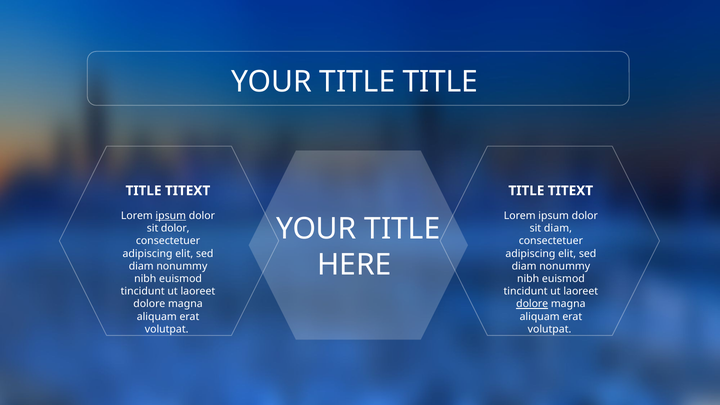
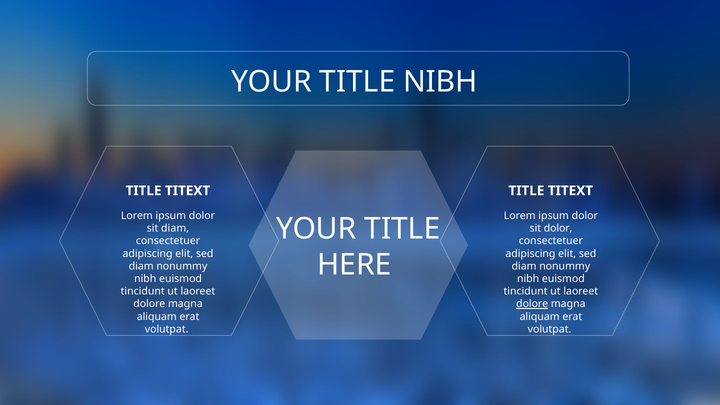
TITLE TITLE: TITLE -> NIBH
ipsum at (171, 216) underline: present -> none
sit dolor: dolor -> diam
sit diam: diam -> dolor
